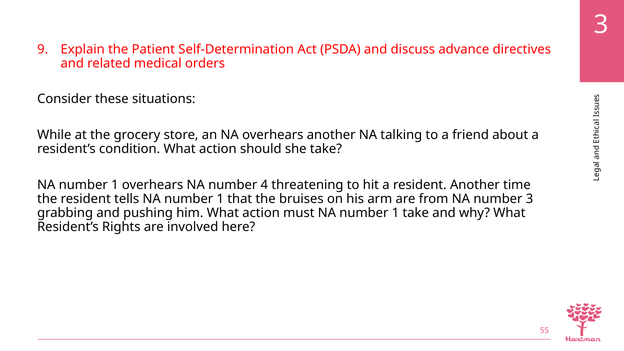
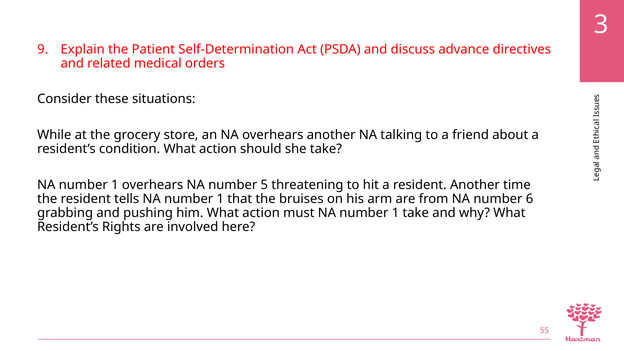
4: 4 -> 5
number 3: 3 -> 6
